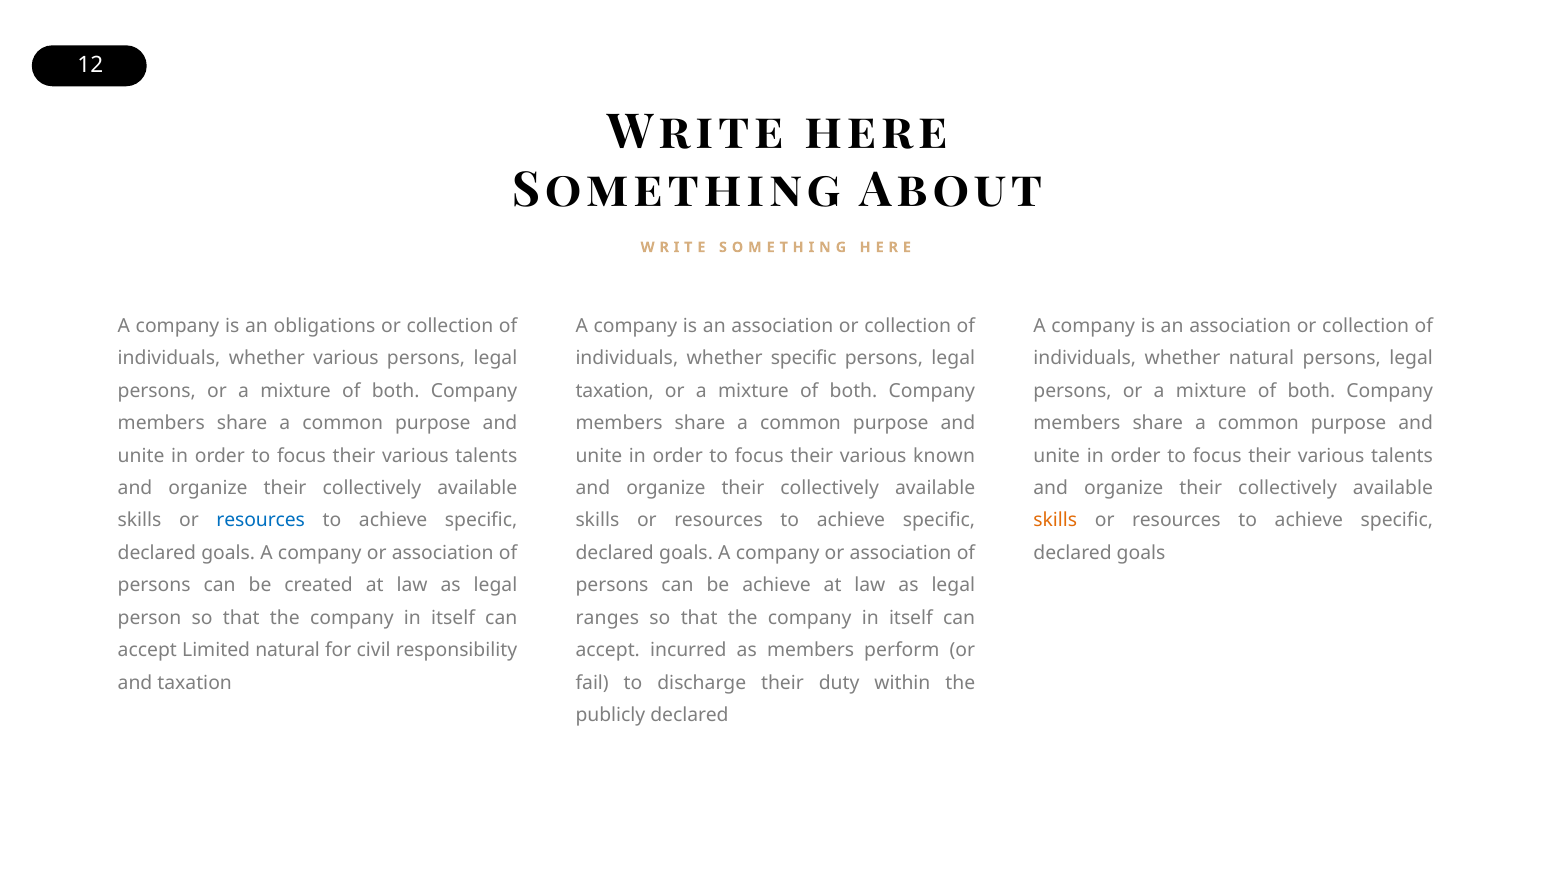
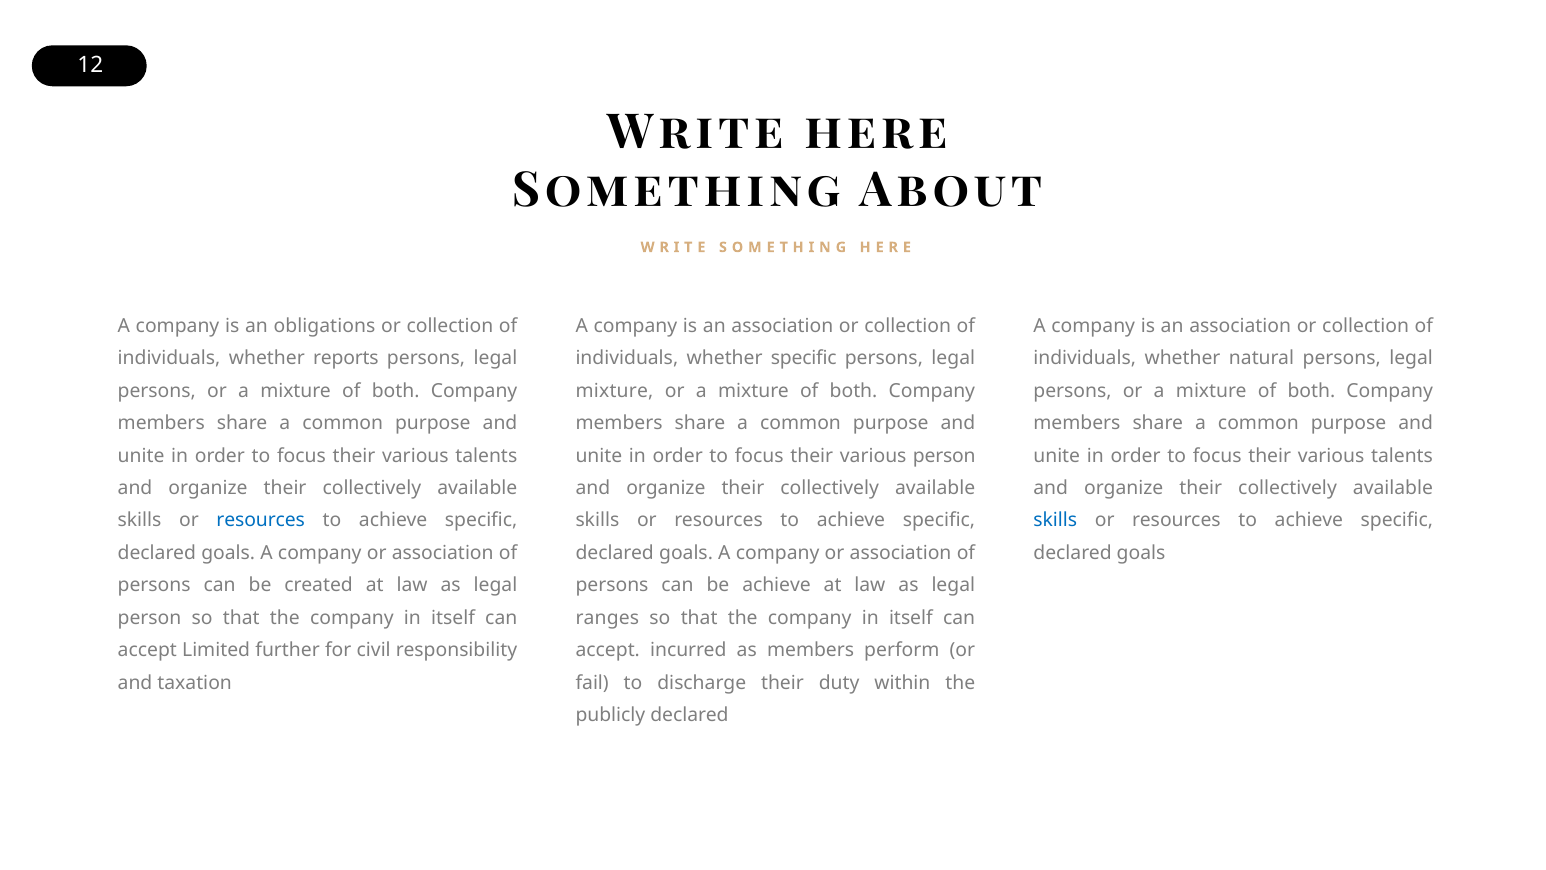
whether various: various -> reports
taxation at (615, 391): taxation -> mixture
various known: known -> person
skills at (1055, 520) colour: orange -> blue
Limited natural: natural -> further
